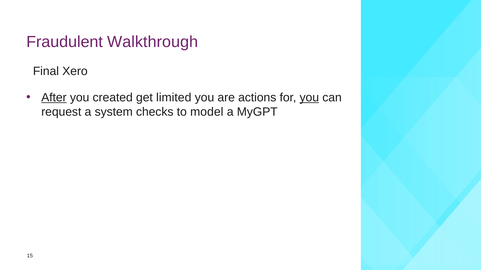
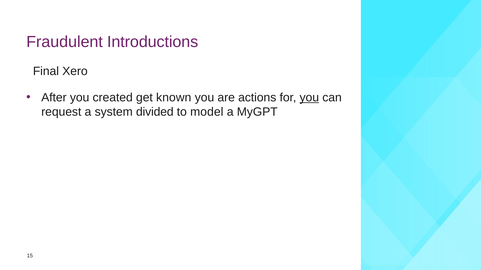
Walkthrough: Walkthrough -> Introductions
After underline: present -> none
limited: limited -> known
checks: checks -> divided
